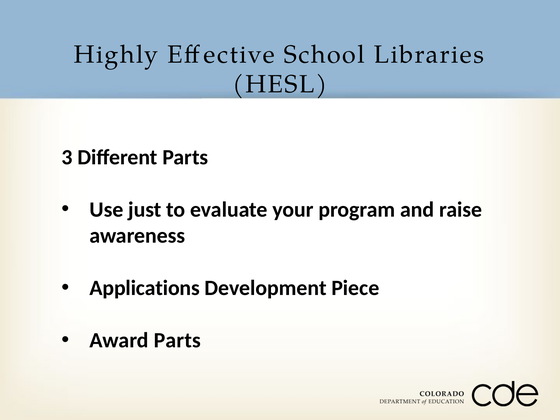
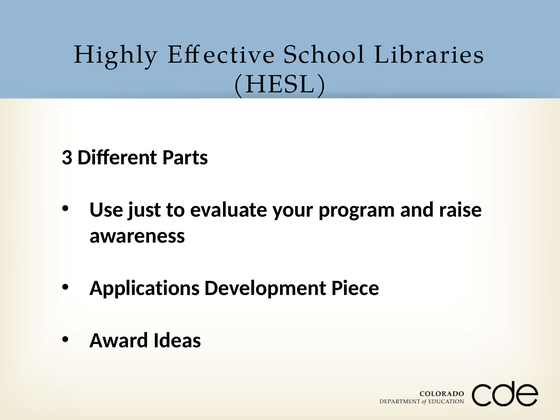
Award Parts: Parts -> Ideas
